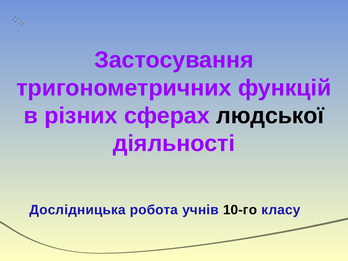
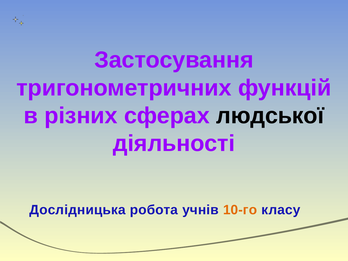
10-го colour: black -> orange
